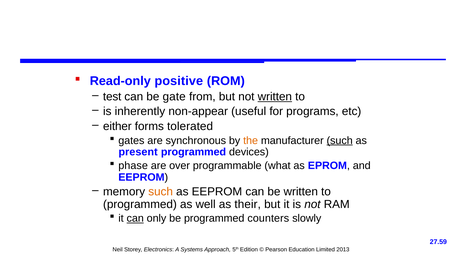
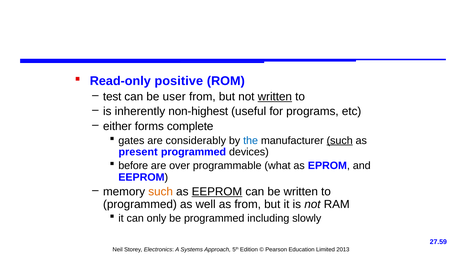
gate: gate -> user
non-appear: non-appear -> non-highest
tolerated: tolerated -> complete
synchronous: synchronous -> considerably
the colour: orange -> blue
phase: phase -> before
EEPROM at (217, 192) underline: none -> present
as their: their -> from
can at (135, 218) underline: present -> none
counters: counters -> including
